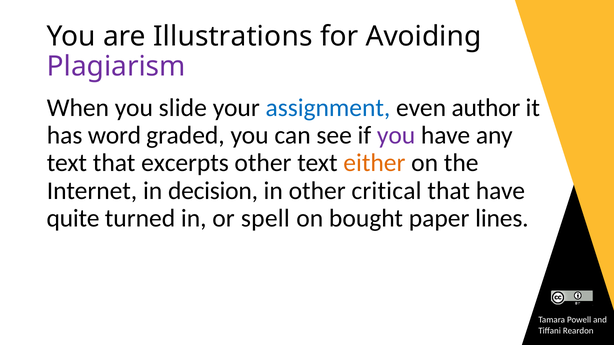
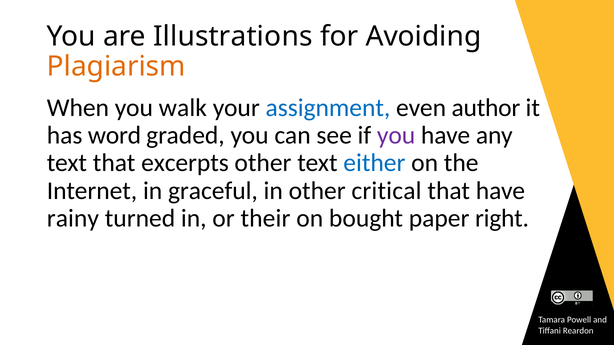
Plagiarism colour: purple -> orange
slide: slide -> walk
either colour: orange -> blue
decision: decision -> graceful
quite: quite -> rainy
spell: spell -> their
lines: lines -> right
